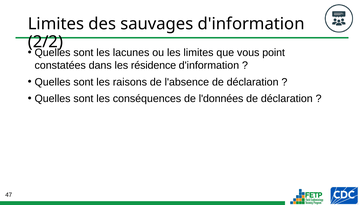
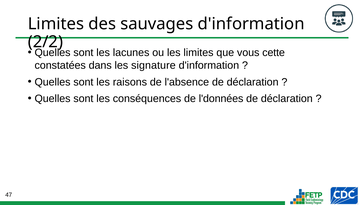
point: point -> cette
résidence: résidence -> signature
